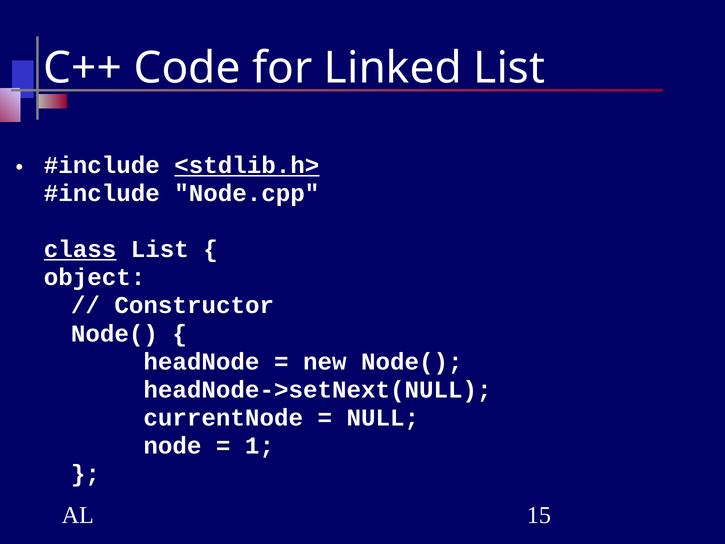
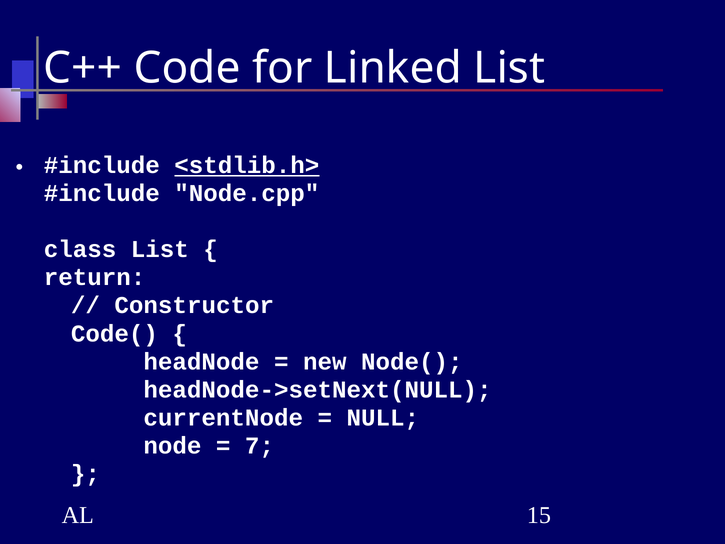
class underline: present -> none
object: object -> return
Node( at (114, 333): Node( -> Code(
1: 1 -> 7
